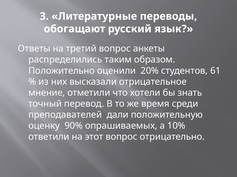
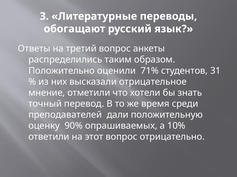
20%: 20% -> 71%
61: 61 -> 31
